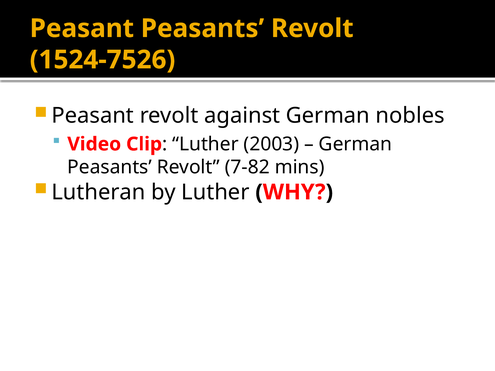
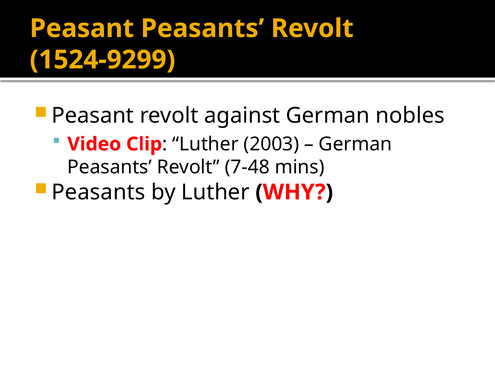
1524-7526: 1524-7526 -> 1524-9299
7-82: 7-82 -> 7-48
Lutheran at (98, 192): Lutheran -> Peasants
